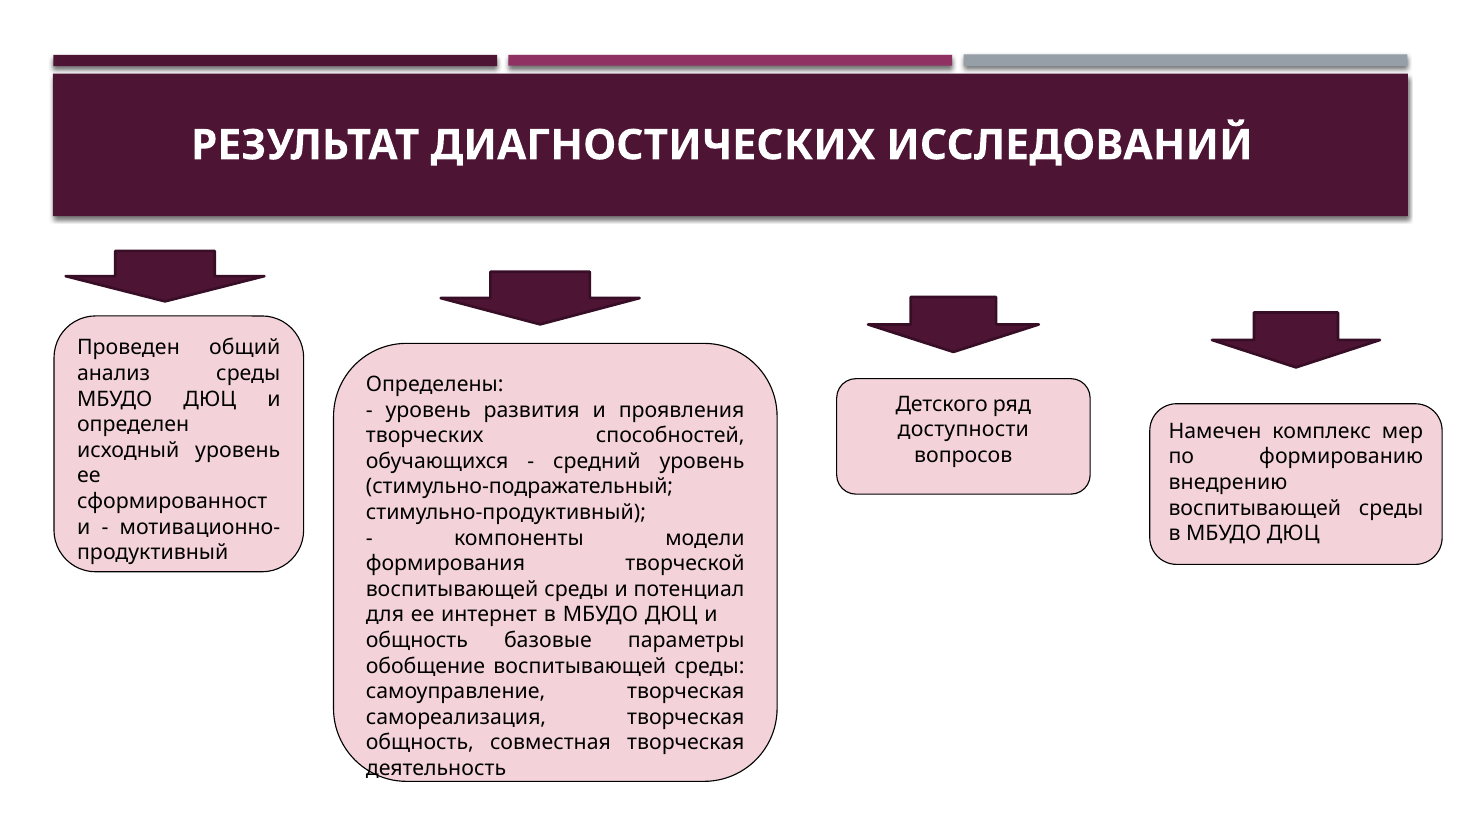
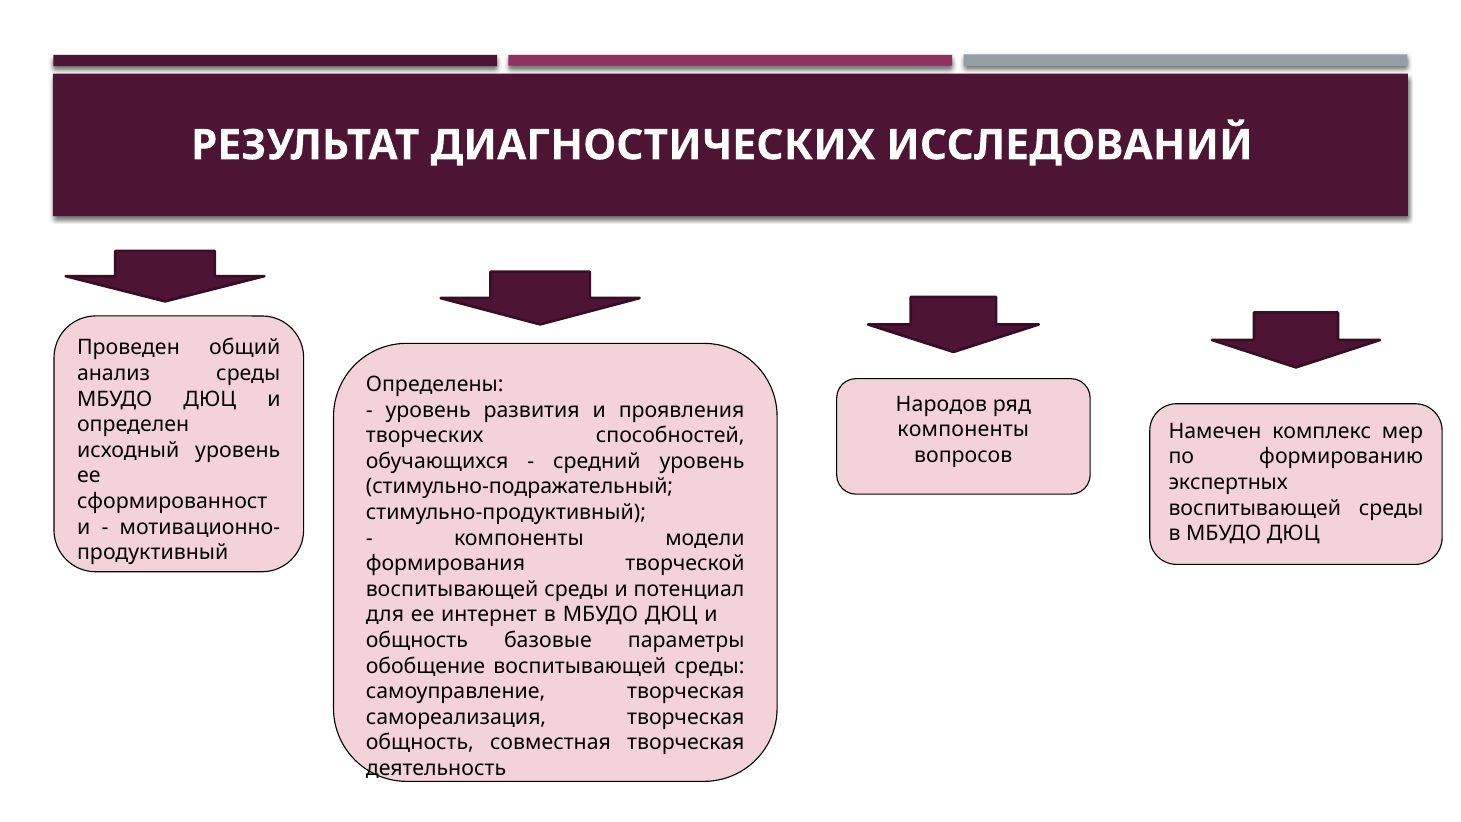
Детского: Детского -> Народов
доступности at (963, 429): доступности -> компоненты
внедрению: внедрению -> экспертных
